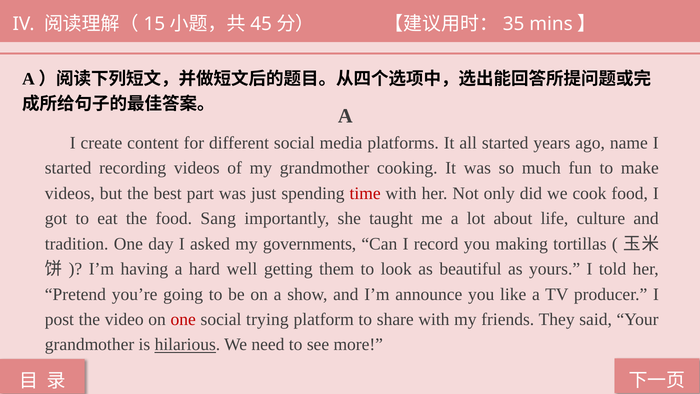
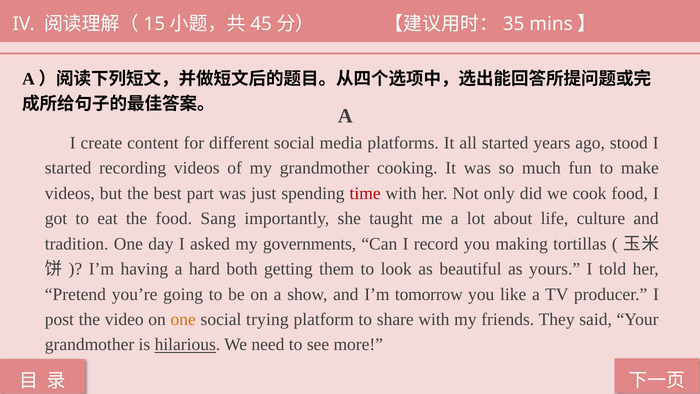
name: name -> stood
well: well -> both
announce: announce -> tomorrow
one at (183, 319) colour: red -> orange
